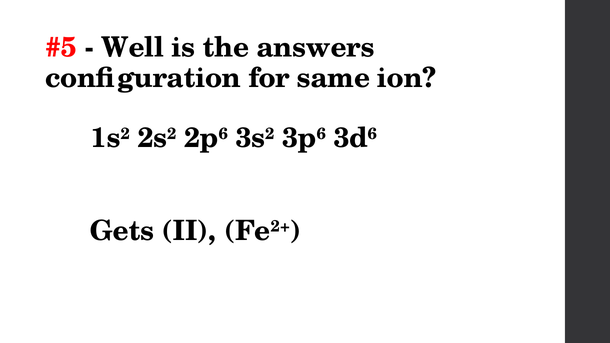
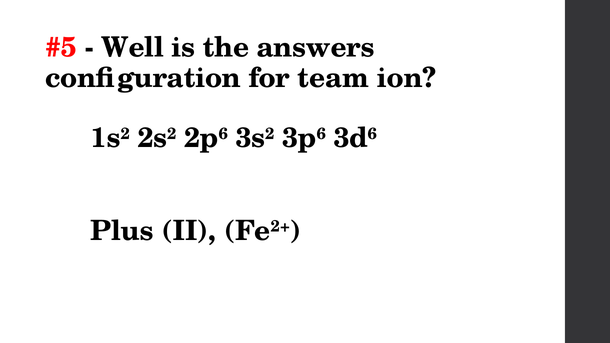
same: same -> team
Gets: Gets -> Plus
